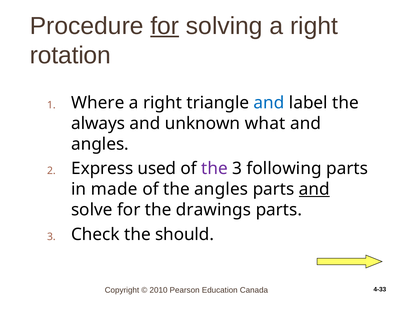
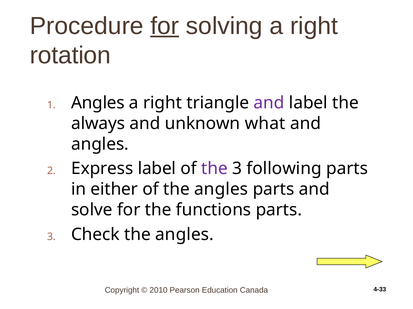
Where at (98, 103): Where -> Angles
and at (269, 103) colour: blue -> purple
Express used: used -> label
made: made -> either
and at (314, 190) underline: present -> none
drawings: drawings -> functions
Check the should: should -> angles
